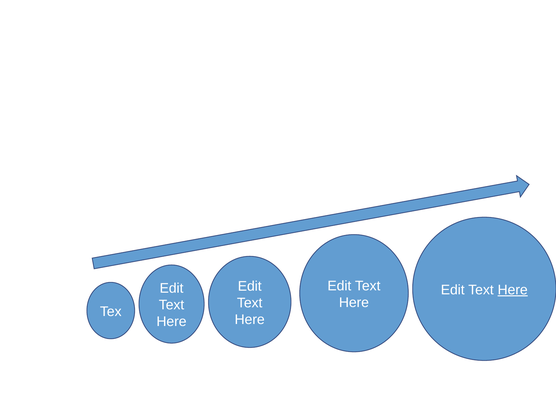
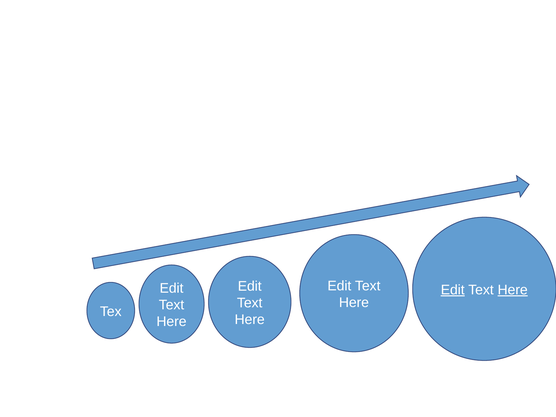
Edit at (453, 290) underline: none -> present
